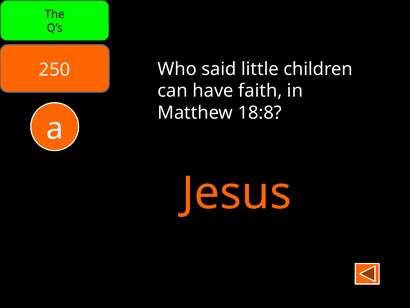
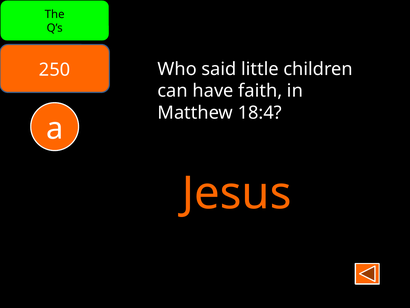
18:8: 18:8 -> 18:4
